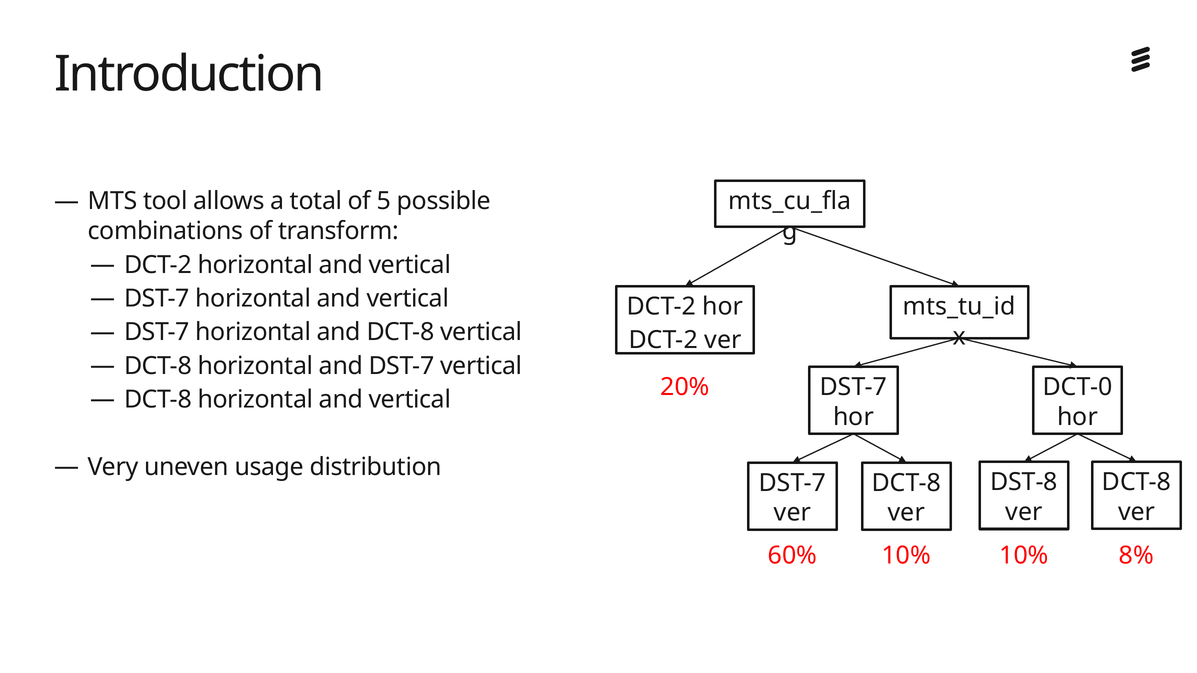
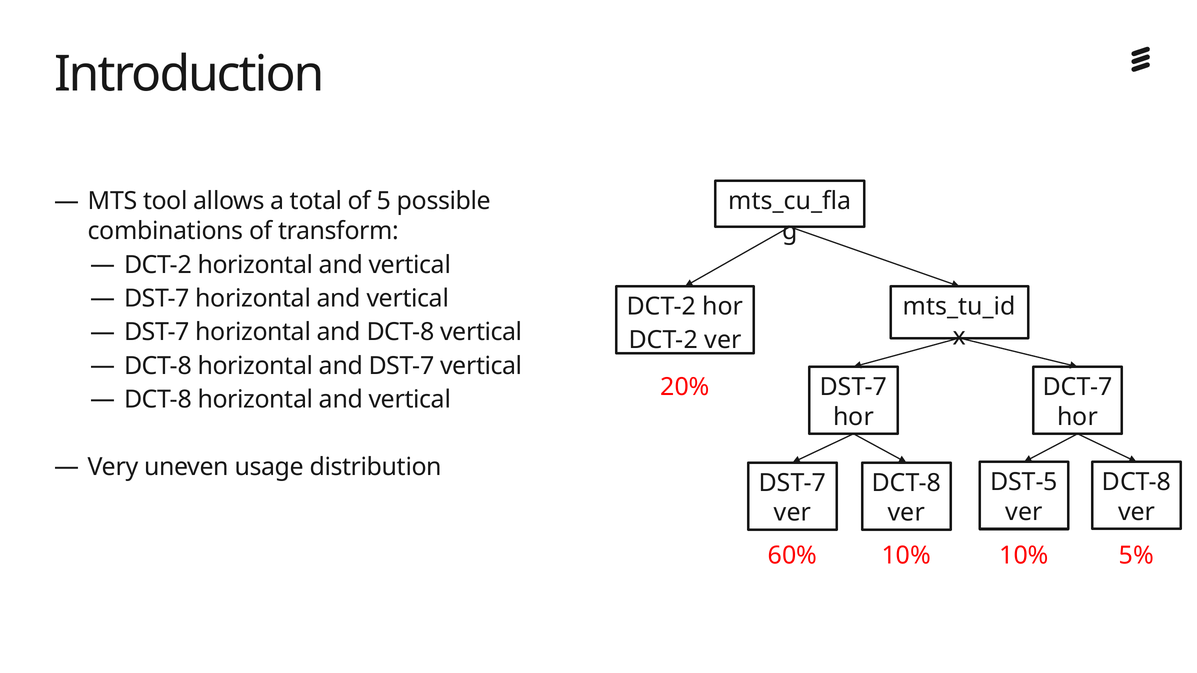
DCT-0: DCT-0 -> DCT-7
DST-8: DST-8 -> DST-5
8%: 8% -> 5%
